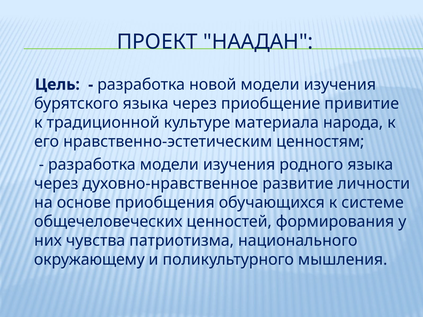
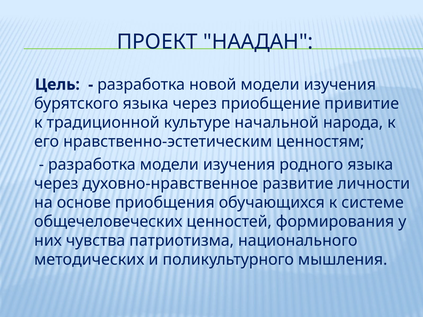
материала: материала -> начальной
окружающему: окружающему -> методических
